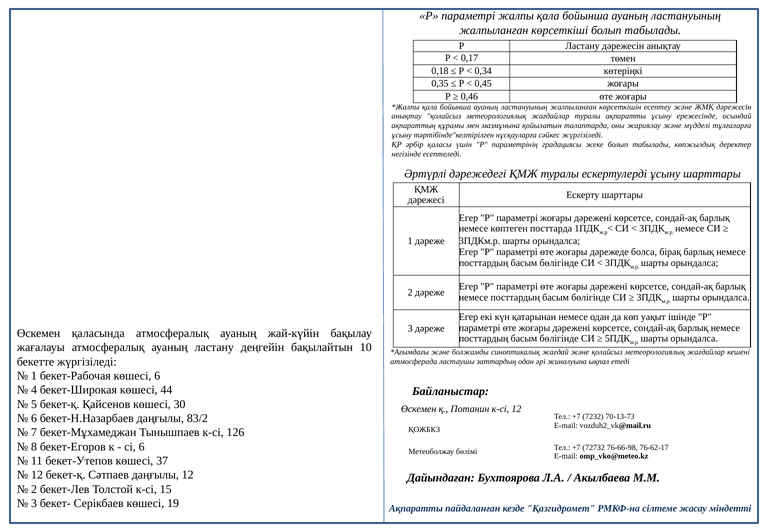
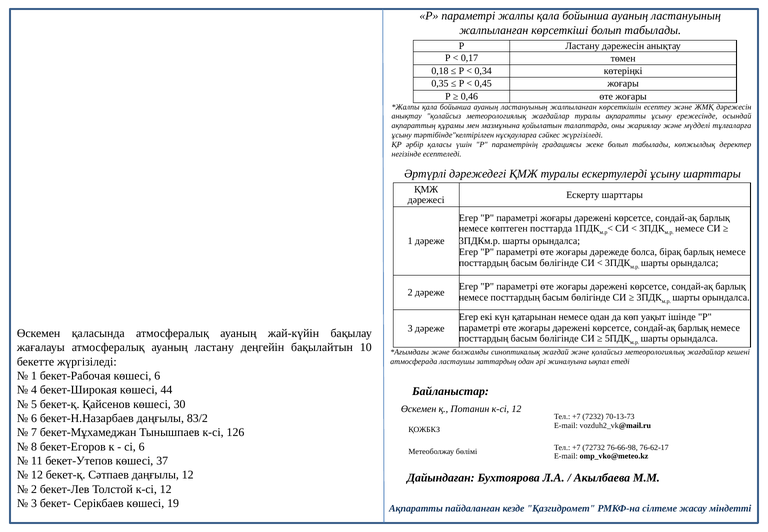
Толстой к-сі 15: 15 -> 12
